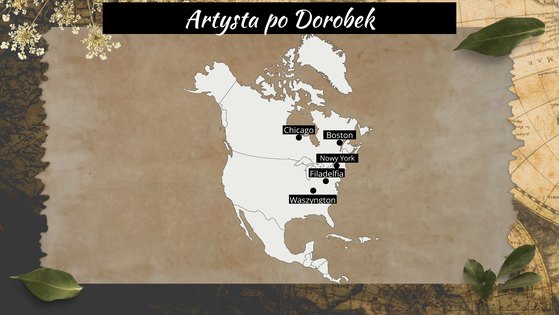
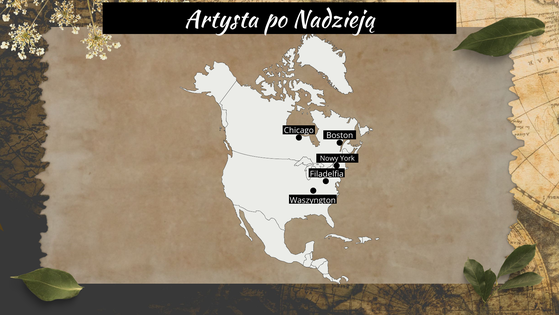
Dorobek: Dorobek -> Nadzieją
